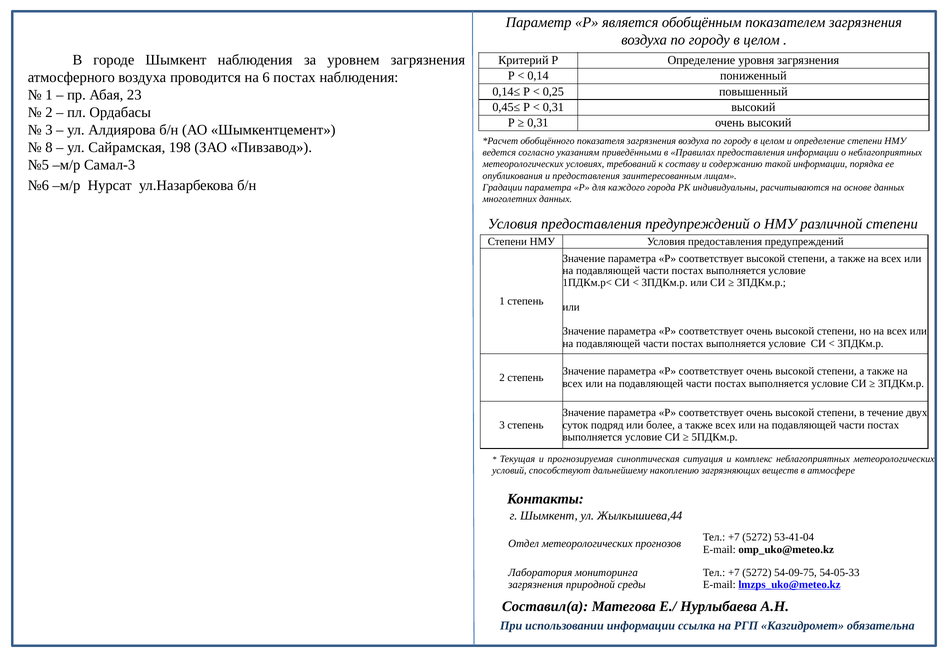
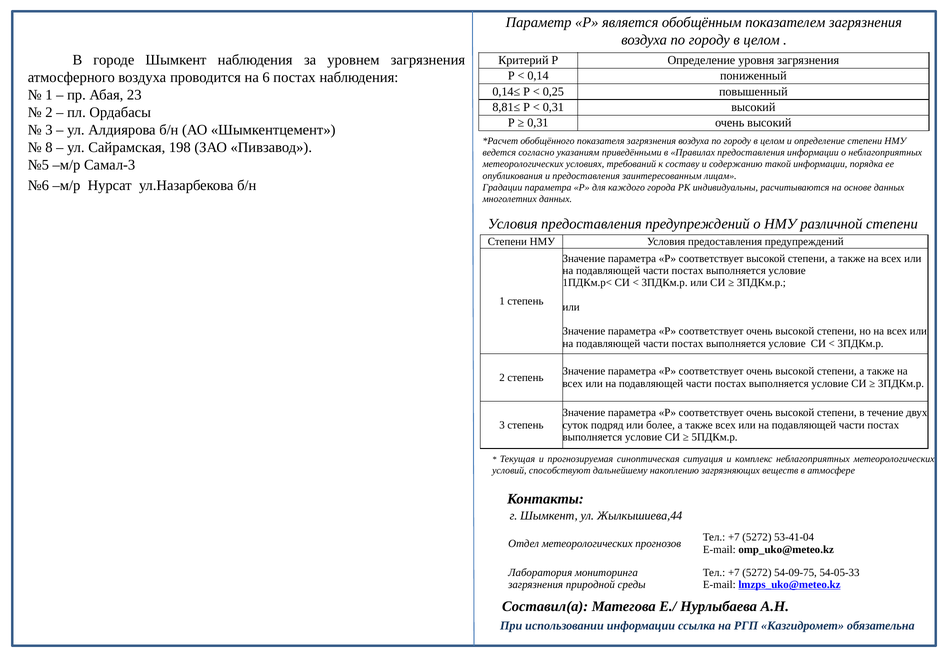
0,45≤: 0,45≤ -> 8,81≤
